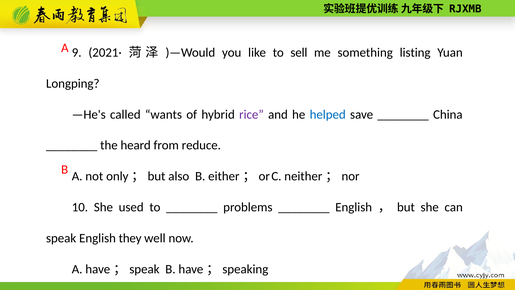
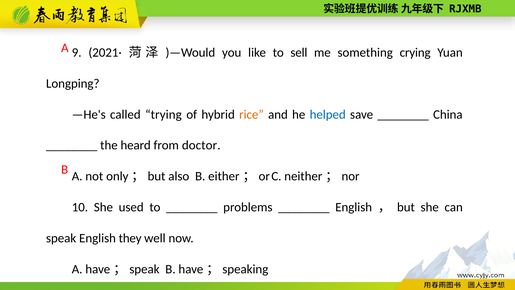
listing: listing -> crying
wants: wants -> trying
rice colour: purple -> orange
reduce: reduce -> doctor
